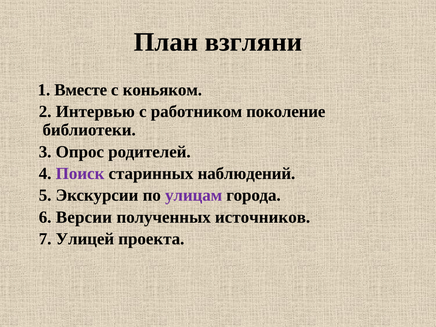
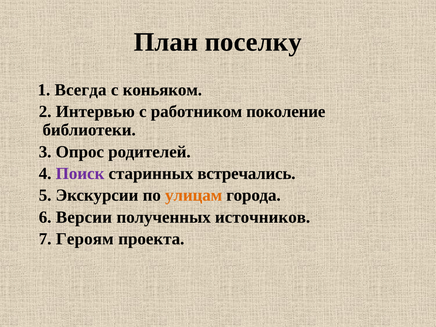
взгляни: взгляни -> поселку
Вместе: Вместе -> Всегда
наблюдений: наблюдений -> встречались
улицам colour: purple -> orange
Улицей: Улицей -> Героям
